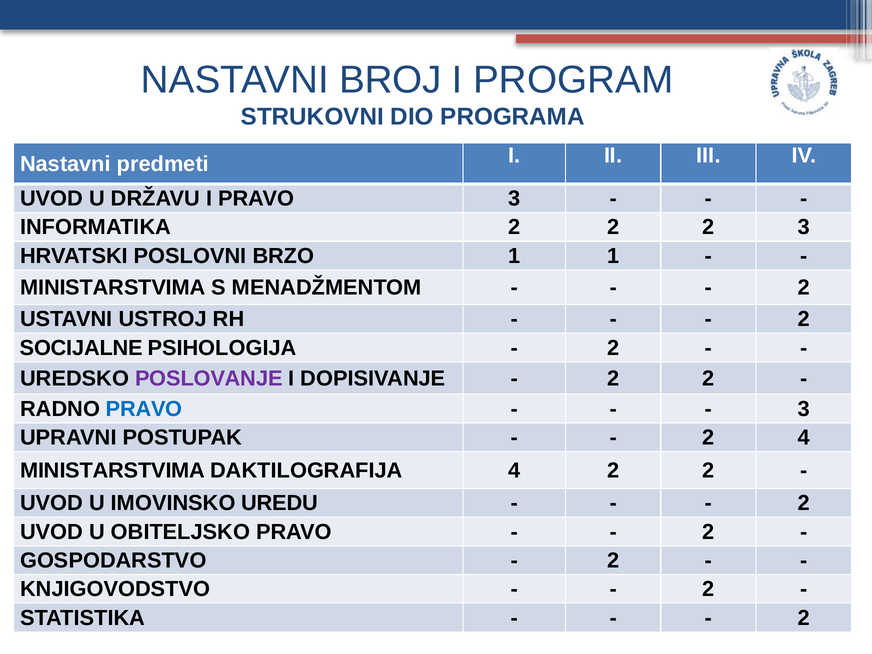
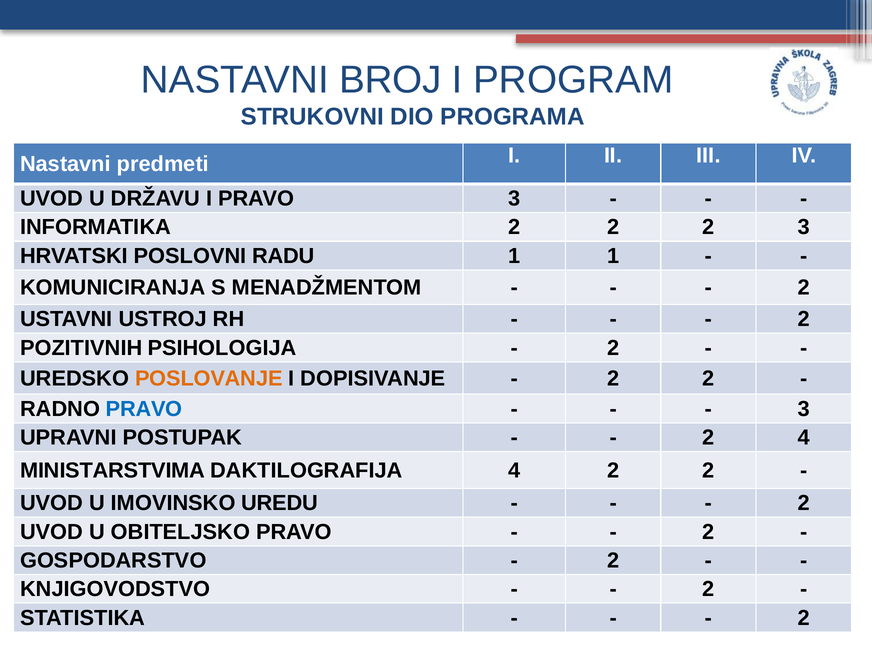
BRZO: BRZO -> RADU
MINISTARSTVIMA at (113, 288): MINISTARSTVIMA -> KOMUNICIRANJA
SOCIJALNE: SOCIJALNE -> POZITIVNIH
POSLOVANJE colour: purple -> orange
